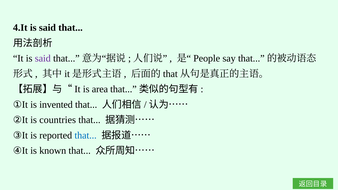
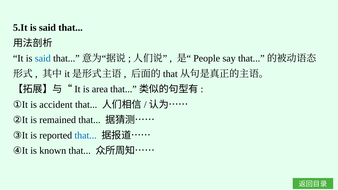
4.It: 4.It -> 5.It
said at (43, 59) colour: purple -> blue
invented: invented -> accident
countries: countries -> remained
